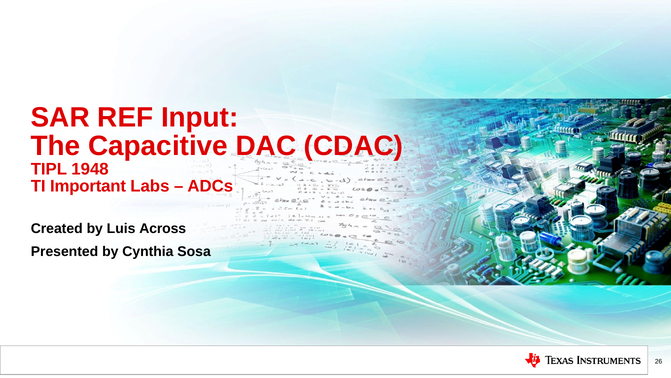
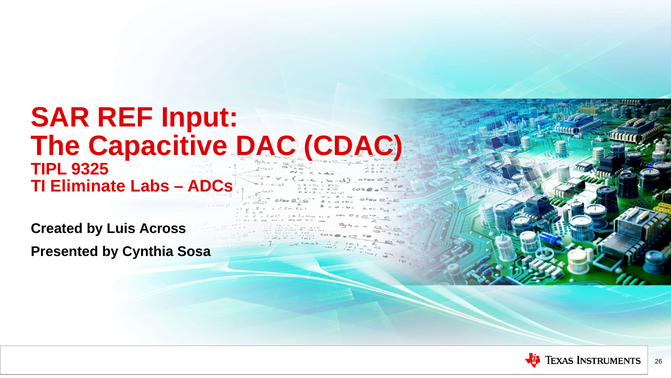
1948: 1948 -> 9325
Important: Important -> Eliminate
